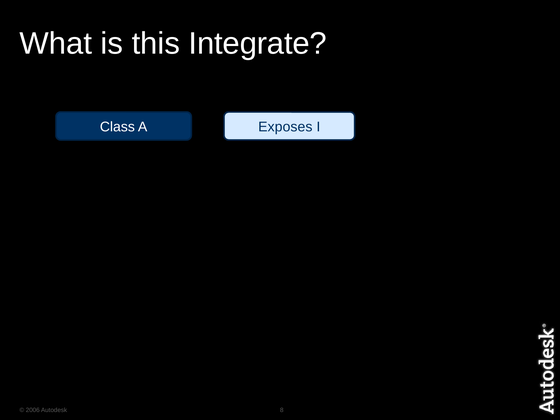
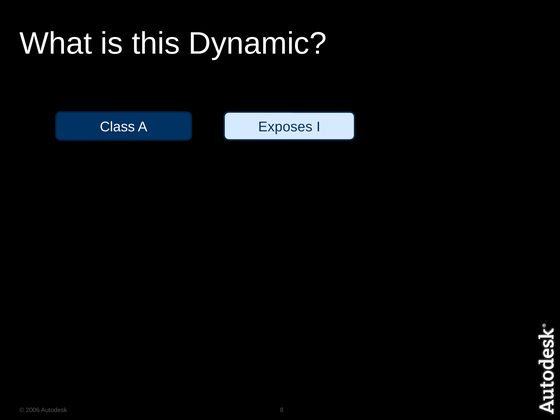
Integrate: Integrate -> Dynamic
